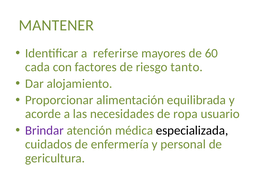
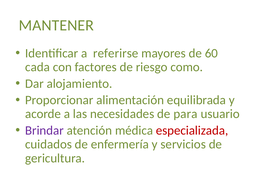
tanto: tanto -> como
ropa: ropa -> para
especializada colour: black -> red
personal: personal -> servicios
